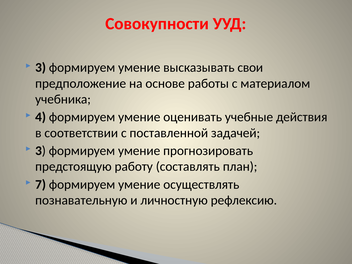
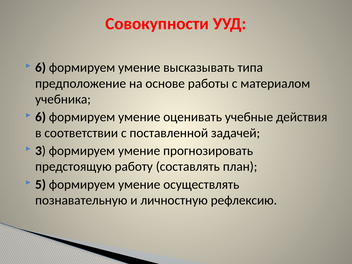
3 at (41, 68): 3 -> 6
свои: свои -> типа
4 at (41, 117): 4 -> 6
7: 7 -> 5
